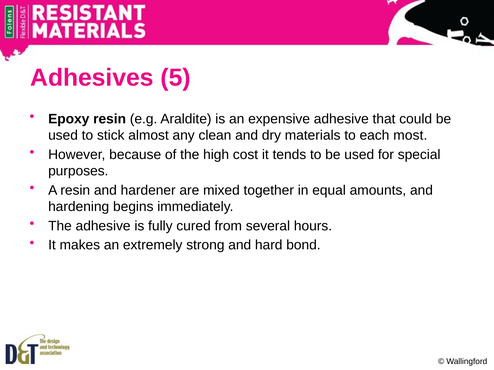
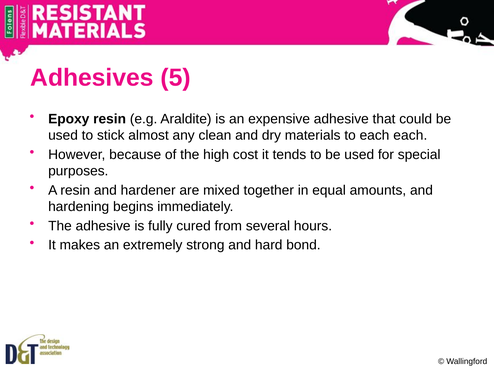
each most: most -> each
